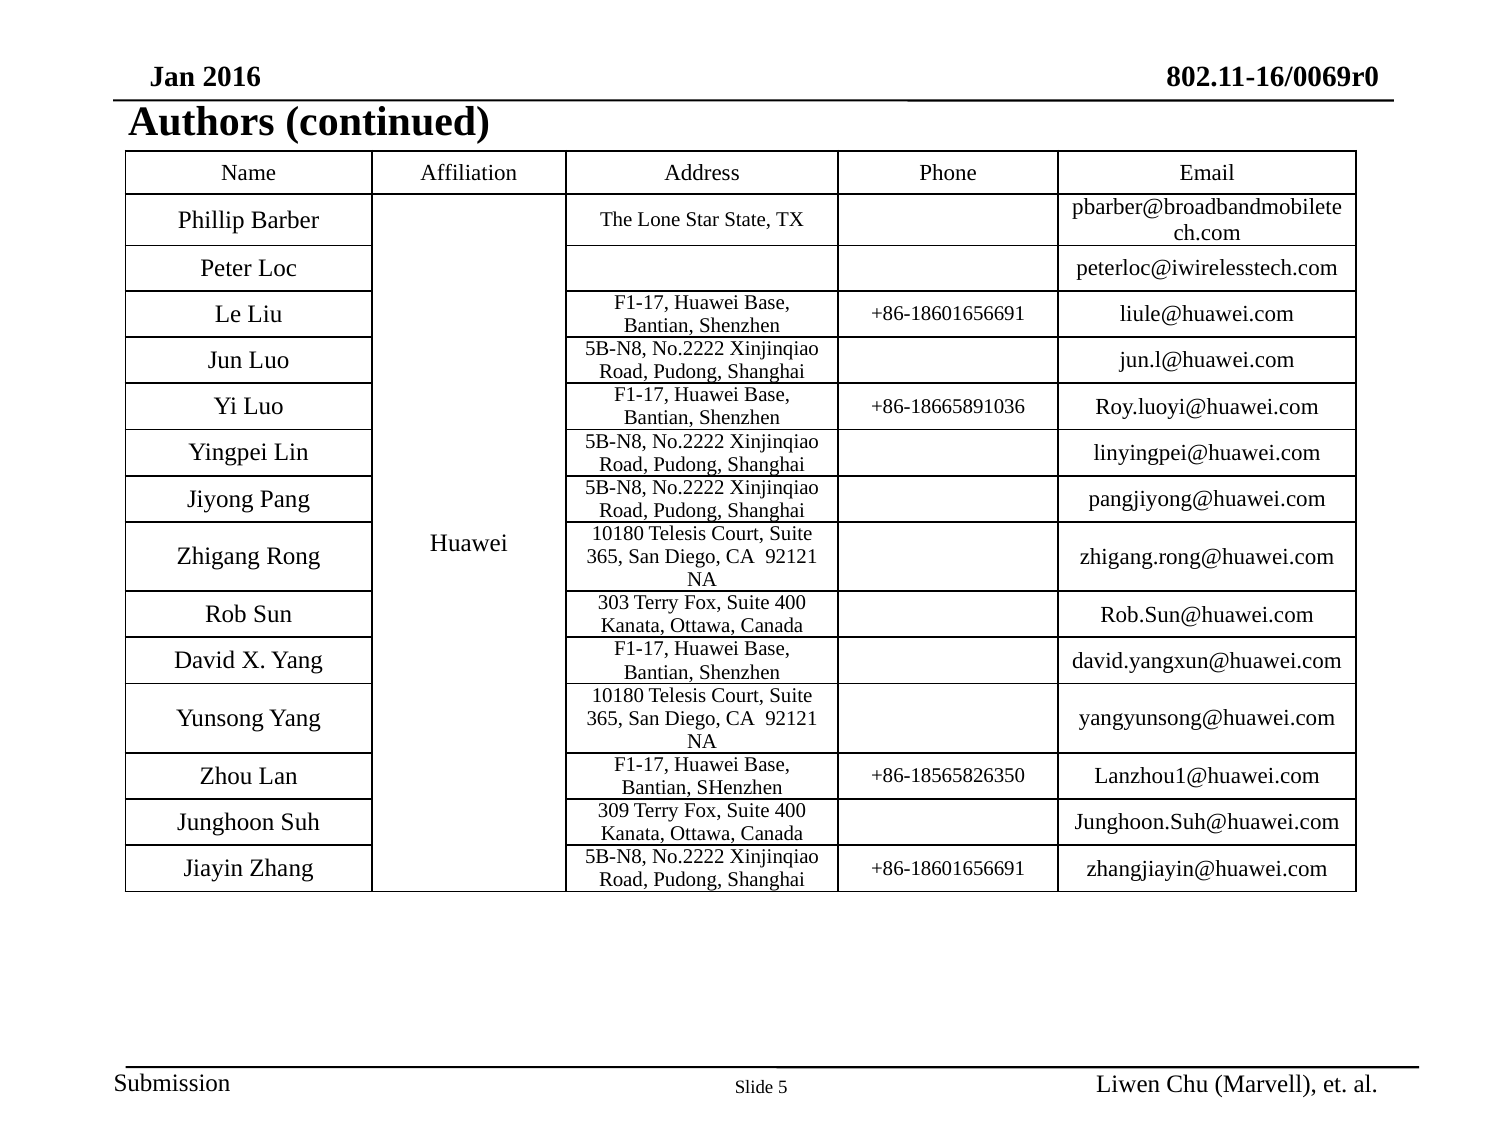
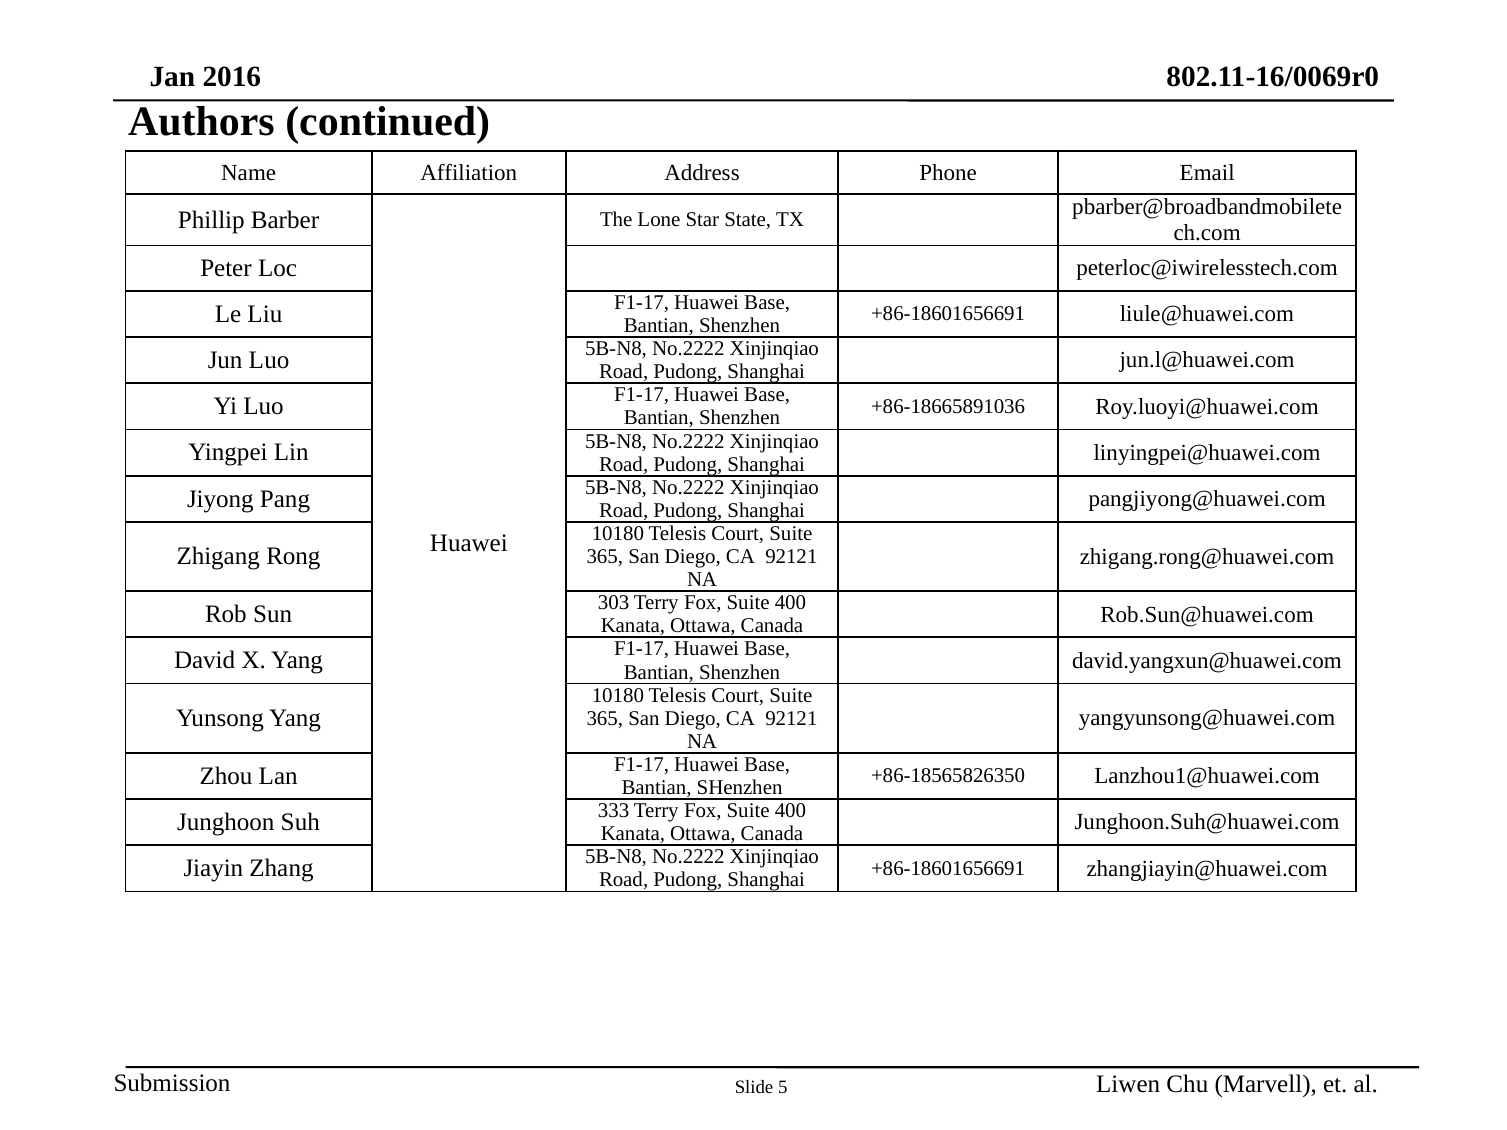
309: 309 -> 333
